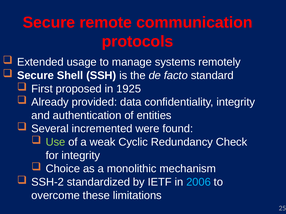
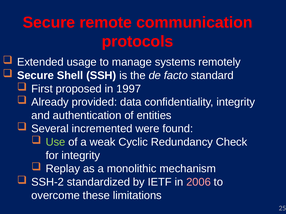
1925: 1925 -> 1997
Choice: Choice -> Replay
2006 colour: light blue -> pink
